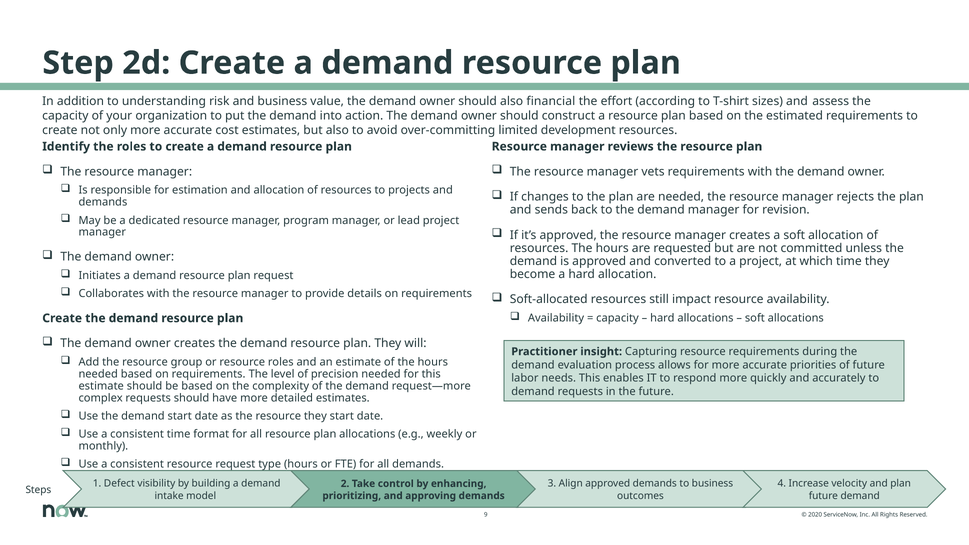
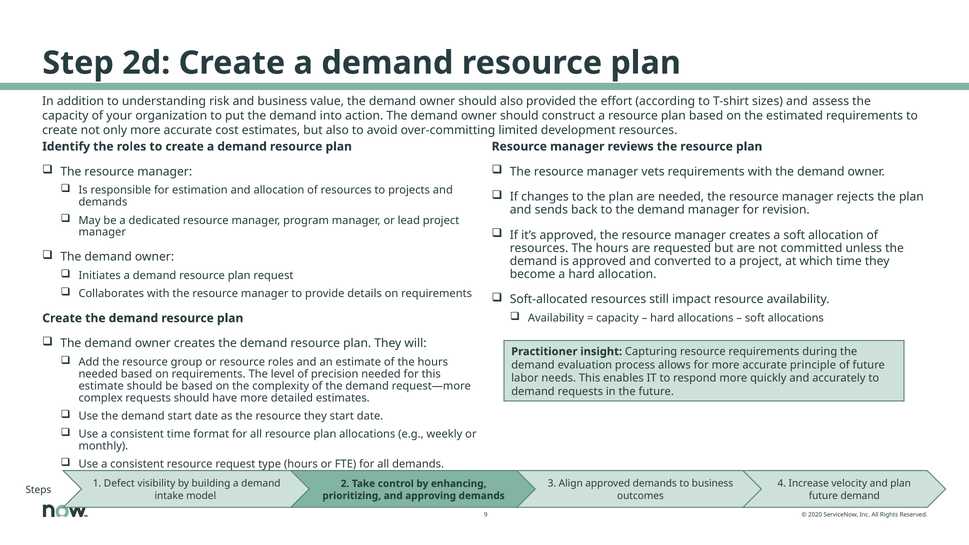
financial: financial -> provided
priorities: priorities -> principle
